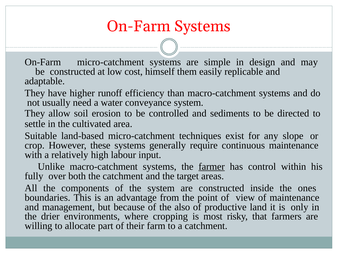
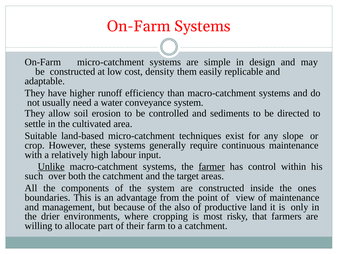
himself: himself -> density
Unlike underline: none -> present
fully: fully -> such
